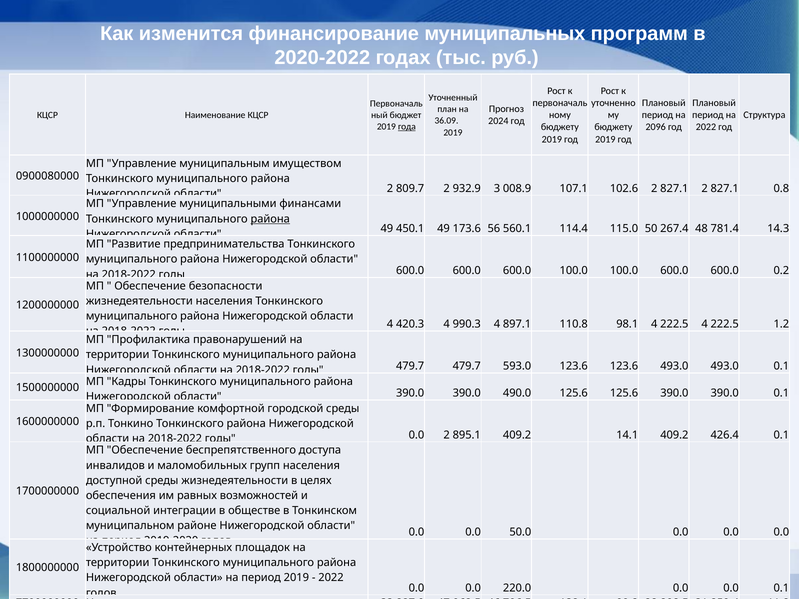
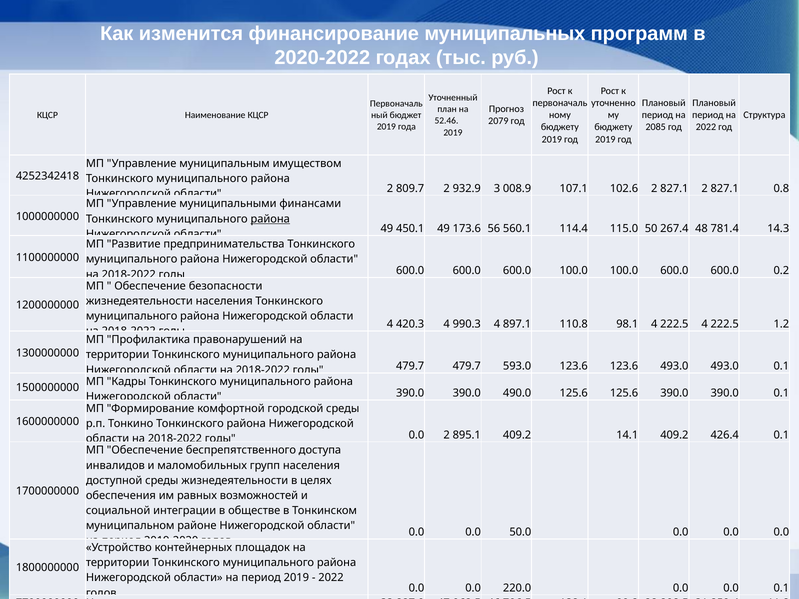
36.09: 36.09 -> 52.46
2024: 2024 -> 2079
года underline: present -> none
2096: 2096 -> 2085
0900080000: 0900080000 -> 4252342418
